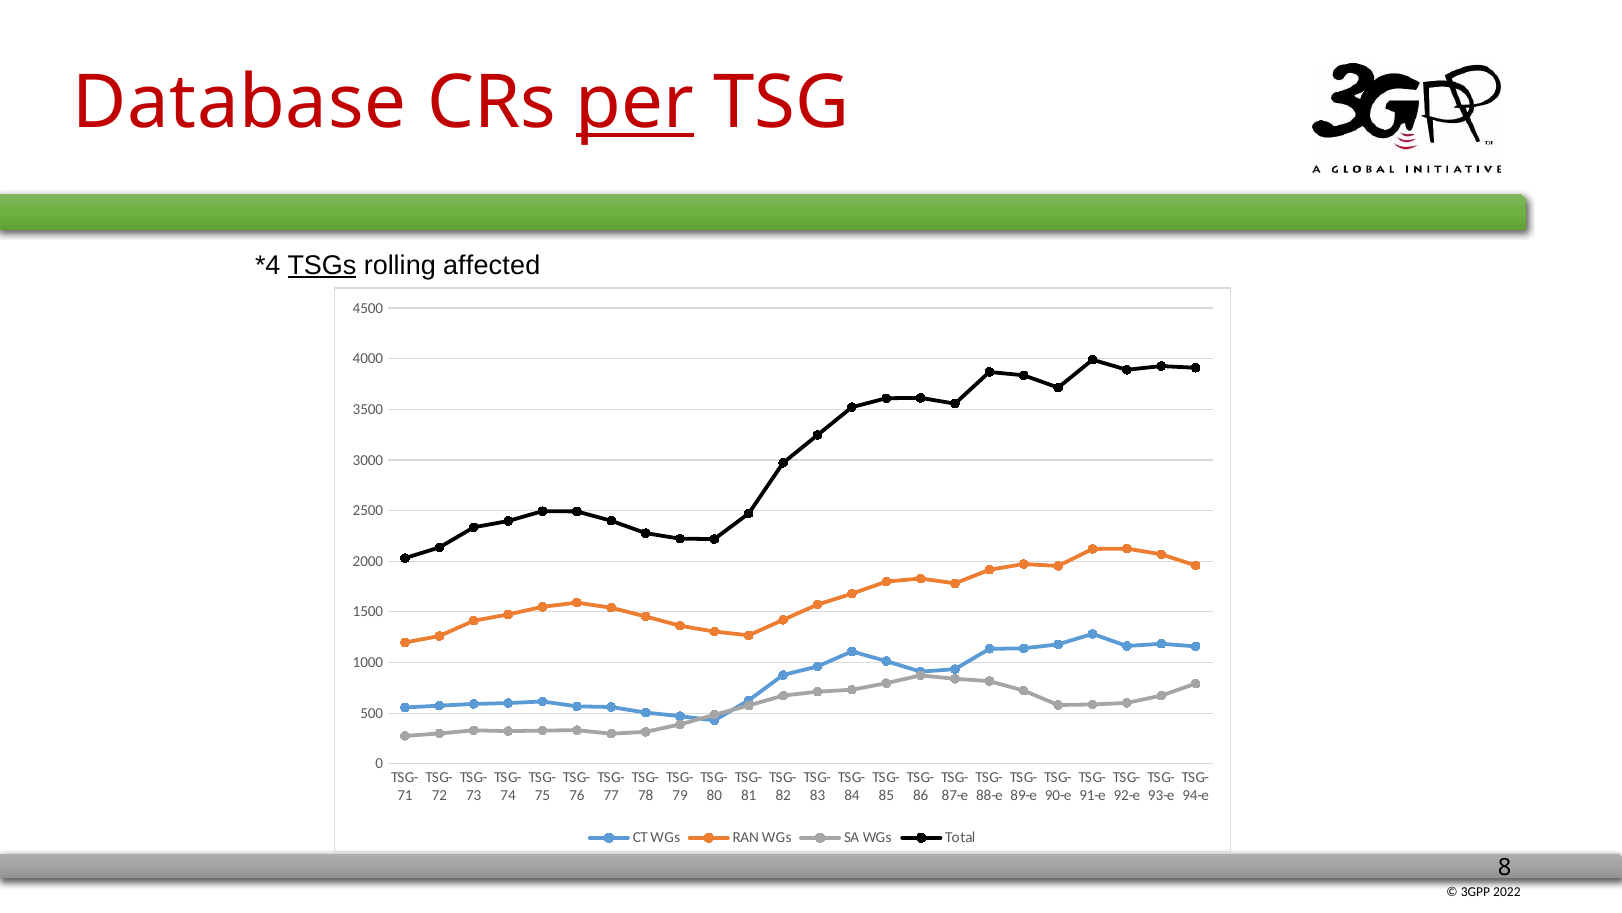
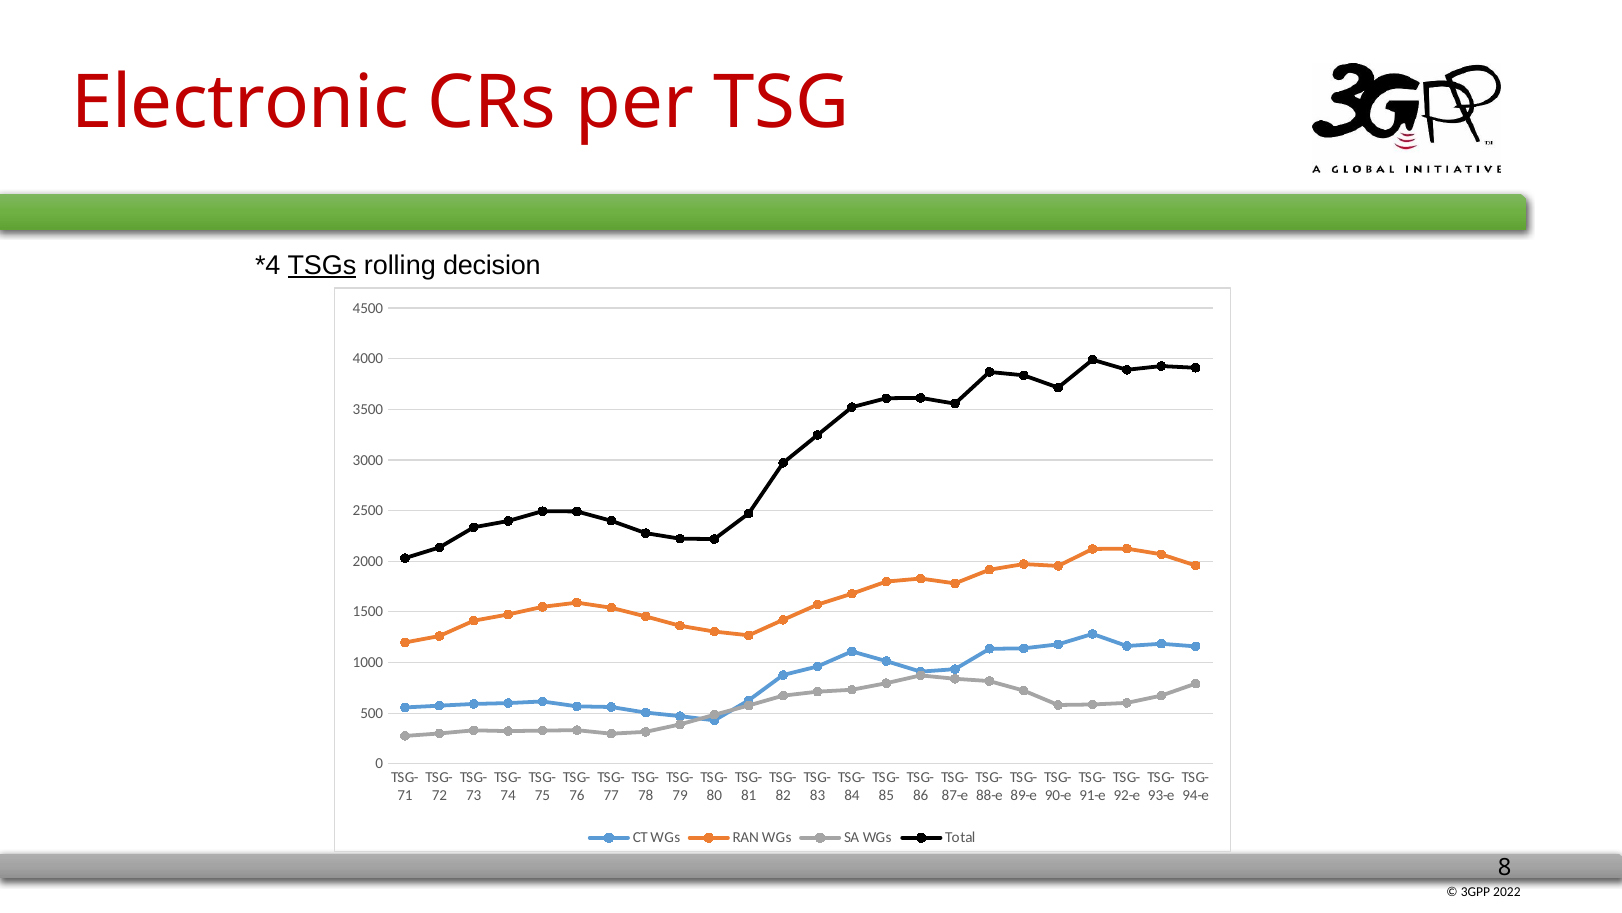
Database: Database -> Electronic
per underline: present -> none
affected: affected -> decision
